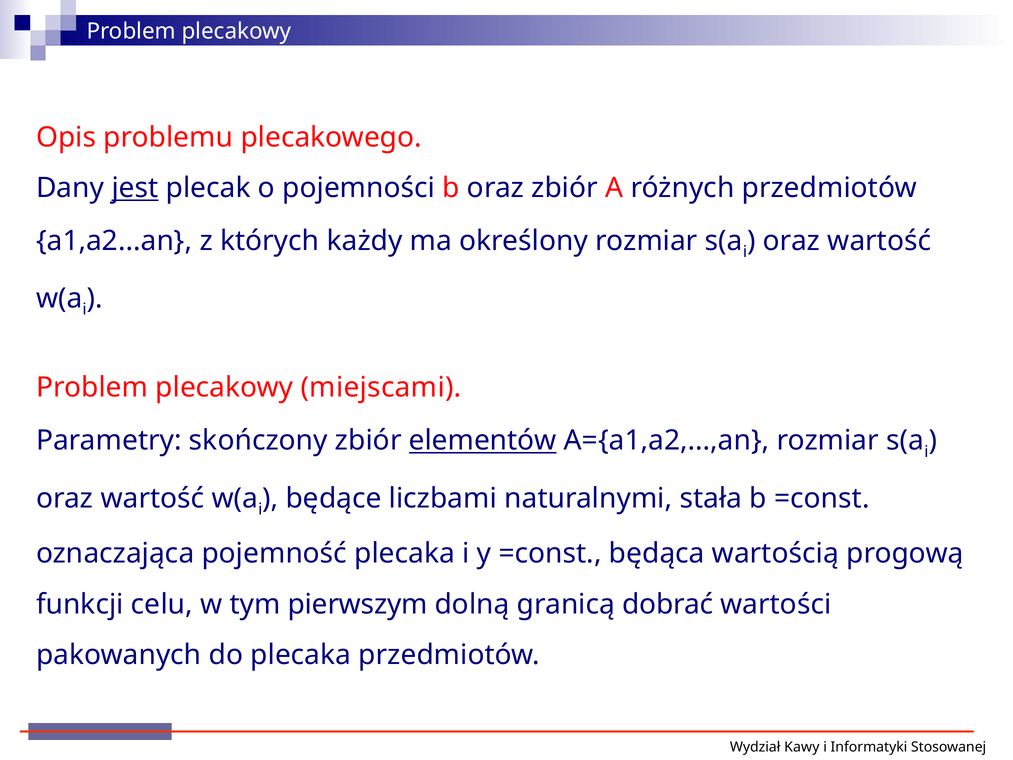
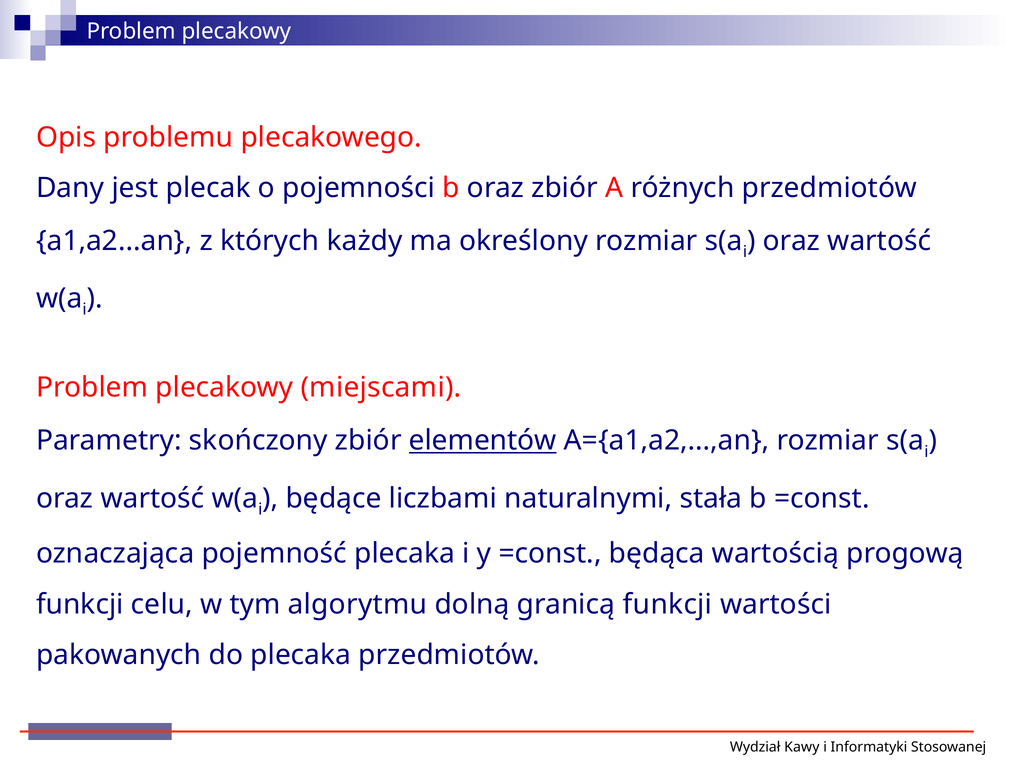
jest underline: present -> none
pierwszym: pierwszym -> algorytmu
granicą dobrać: dobrać -> funkcji
